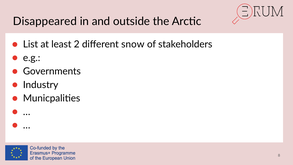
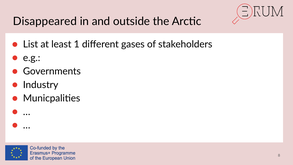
2: 2 -> 1
snow: snow -> gases
